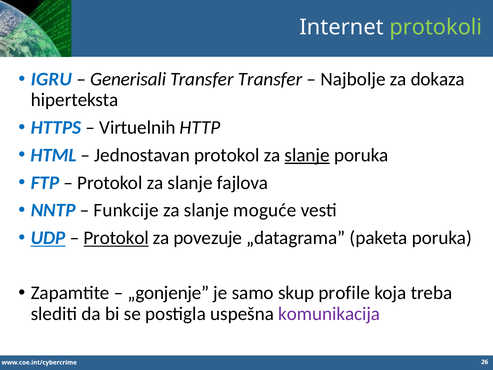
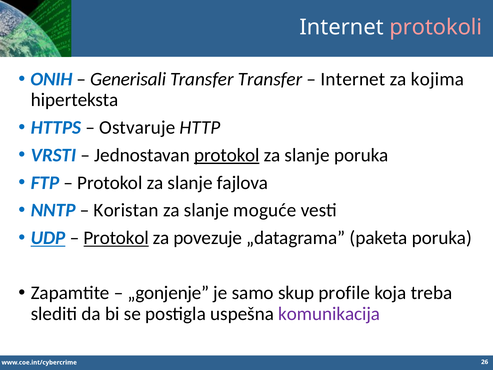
protokoli colour: light green -> pink
IGRU: IGRU -> ONIH
Najbolje at (353, 79): Najbolje -> Internet
dokaza: dokaza -> kojima
Virtuelnih: Virtuelnih -> Ostvaruje
HTML: HTML -> VRSTI
protokol at (227, 155) underline: none -> present
slanje at (307, 155) underline: present -> none
Funkcije: Funkcije -> Koristan
